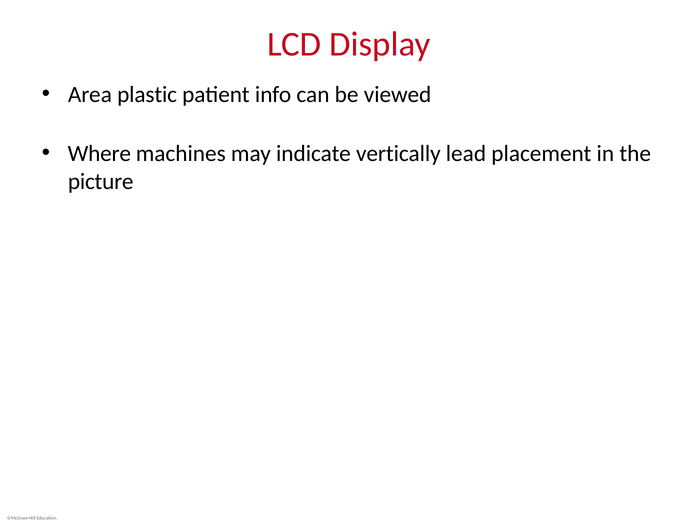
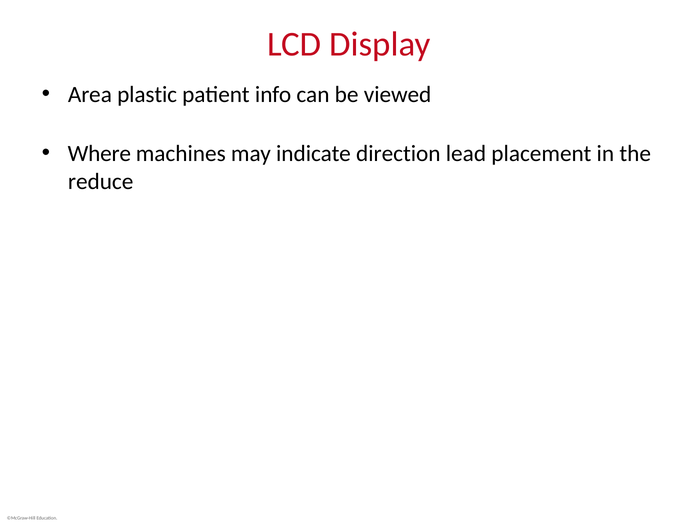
vertically: vertically -> direction
picture: picture -> reduce
